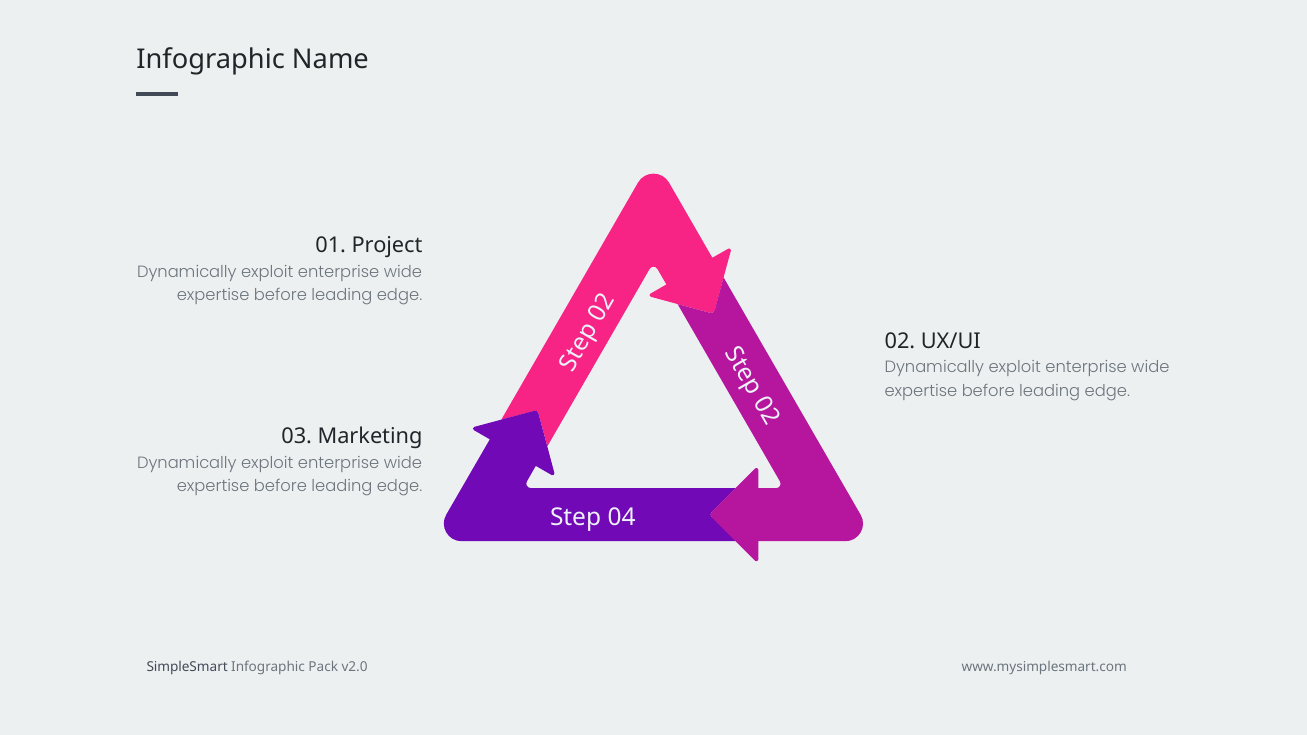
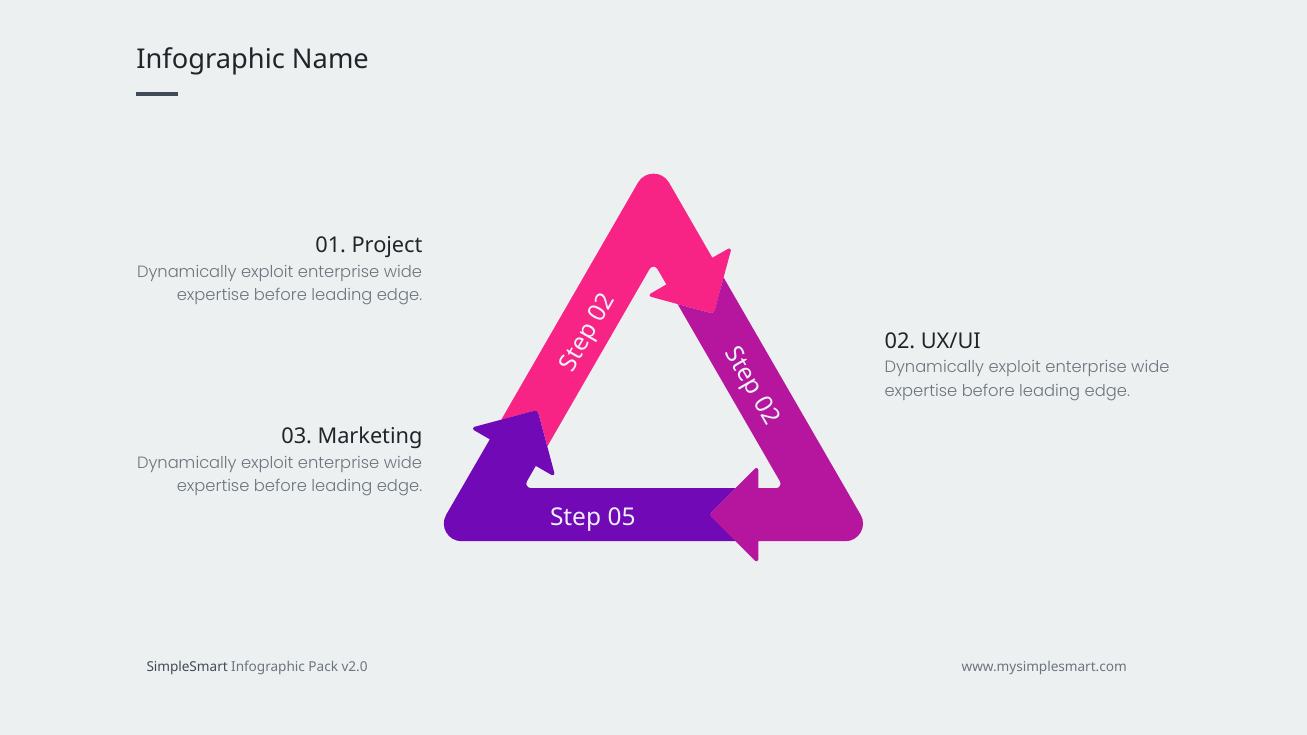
04: 04 -> 05
